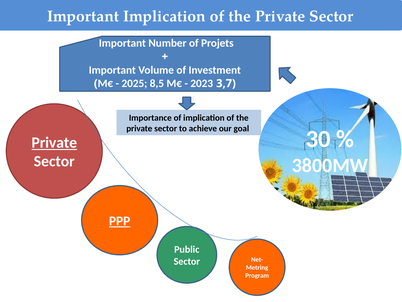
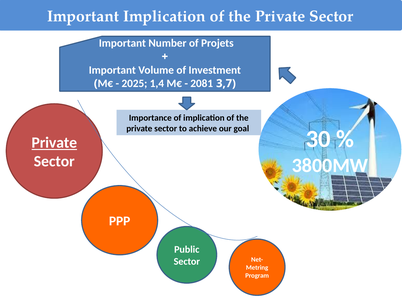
8,5: 8,5 -> 1,4
2023: 2023 -> 2081
PPP underline: present -> none
